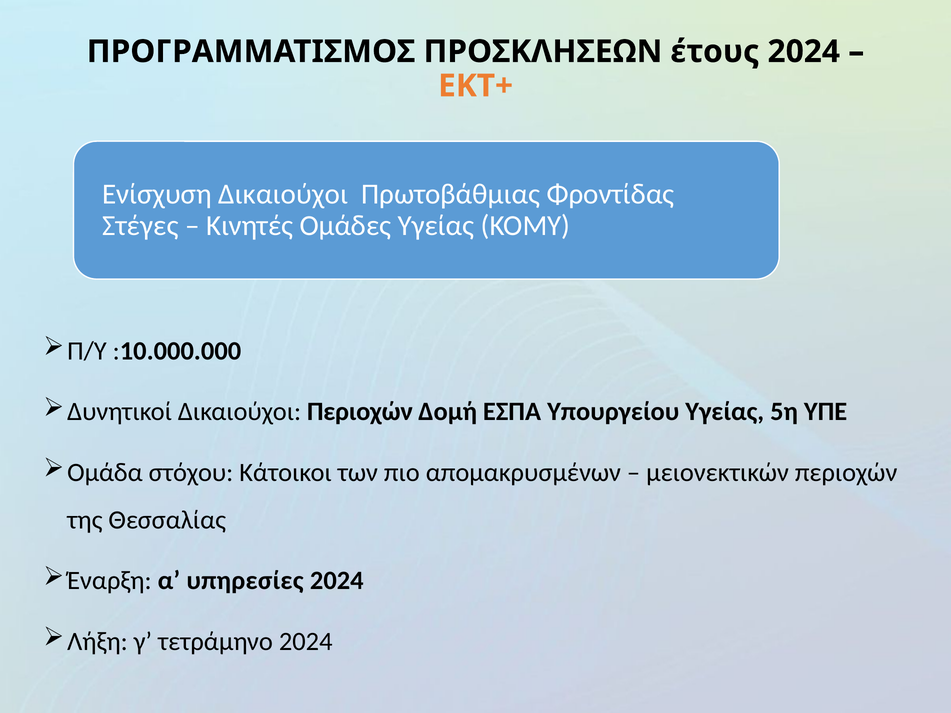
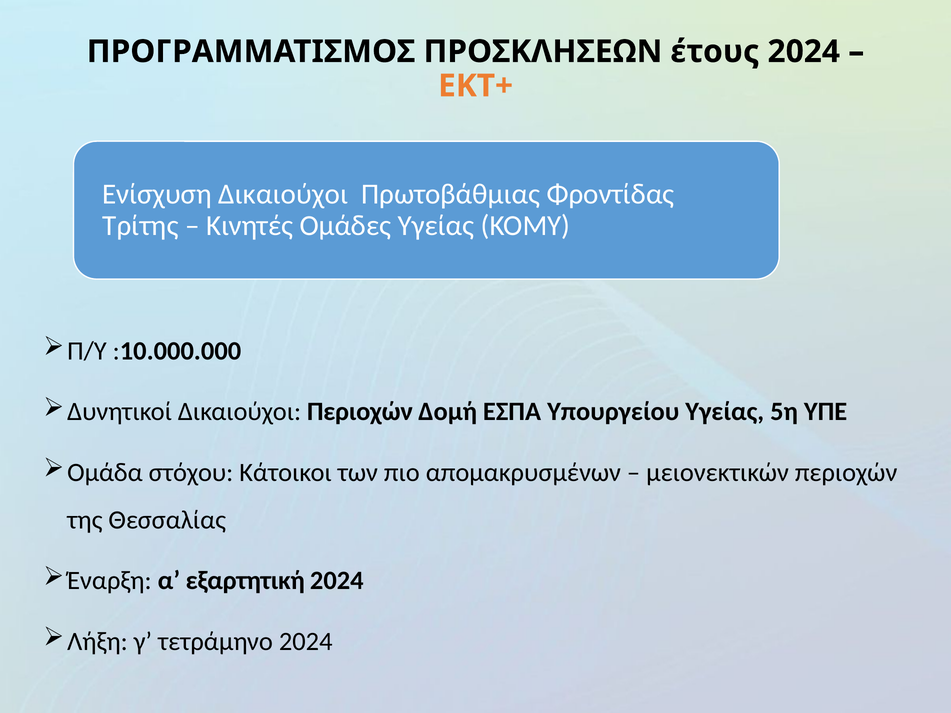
Στέγες: Στέγες -> Τρίτης
υπηρεσίες: υπηρεσίες -> εξαρτητική
